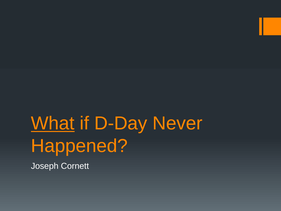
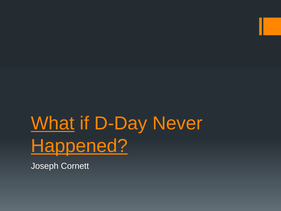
Happened underline: none -> present
